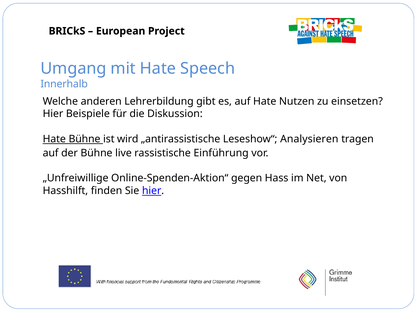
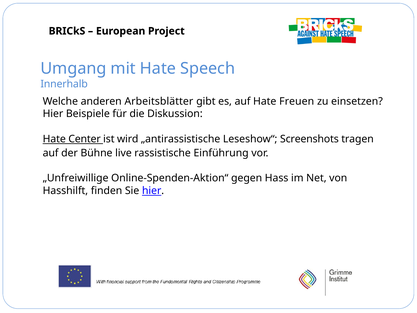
Lehrerbildung: Lehrerbildung -> Arbeitsblätter
Nutzen: Nutzen -> Freuen
Hate Bühne: Bühne -> Center
Analysieren: Analysieren -> Screenshots
